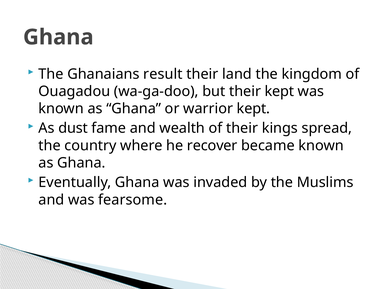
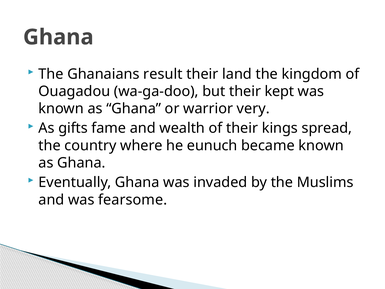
warrior kept: kept -> very
dust: dust -> gifts
recover: recover -> eunuch
